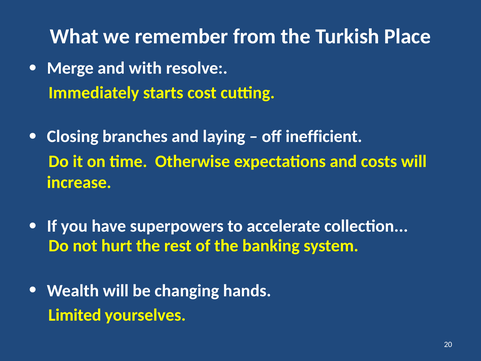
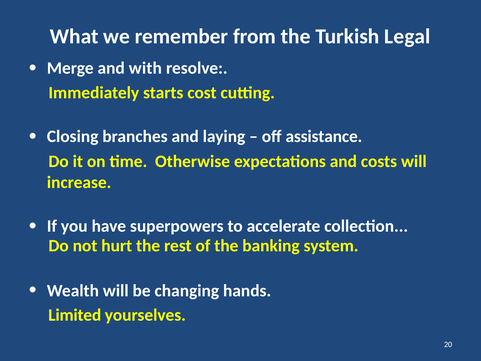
Place: Place -> Legal
inefficient: inefficient -> assistance
